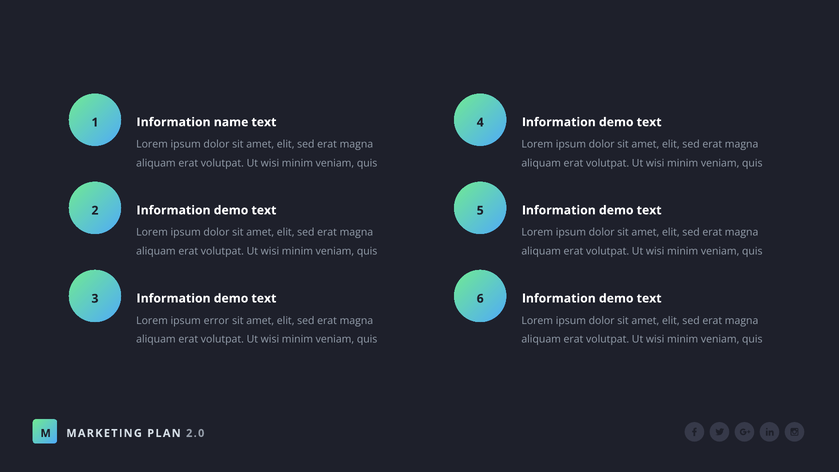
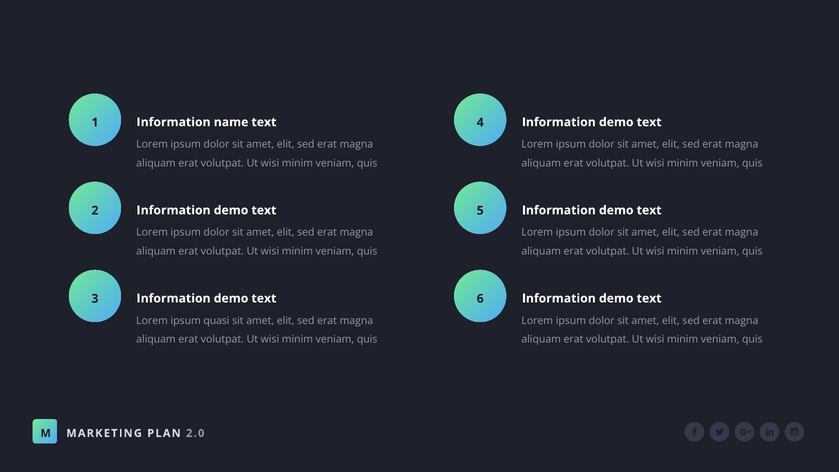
error: error -> quasi
